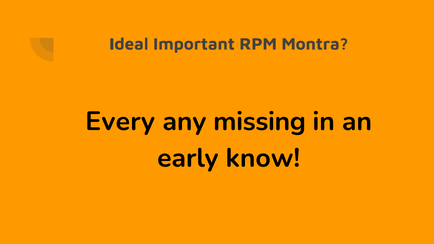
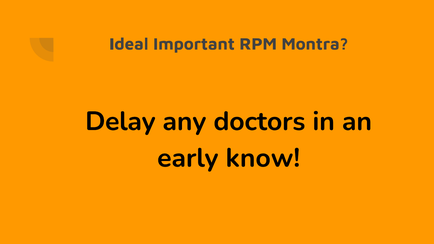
Every: Every -> Delay
missing: missing -> doctors
